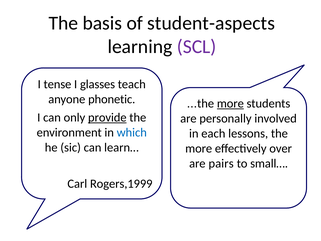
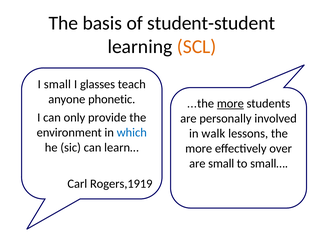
student-aspects: student-aspects -> student-student
SCL colour: purple -> orange
I tense: tense -> small
provide underline: present -> none
each: each -> walk
are pairs: pairs -> small
Rogers,1999: Rogers,1999 -> Rogers,1919
